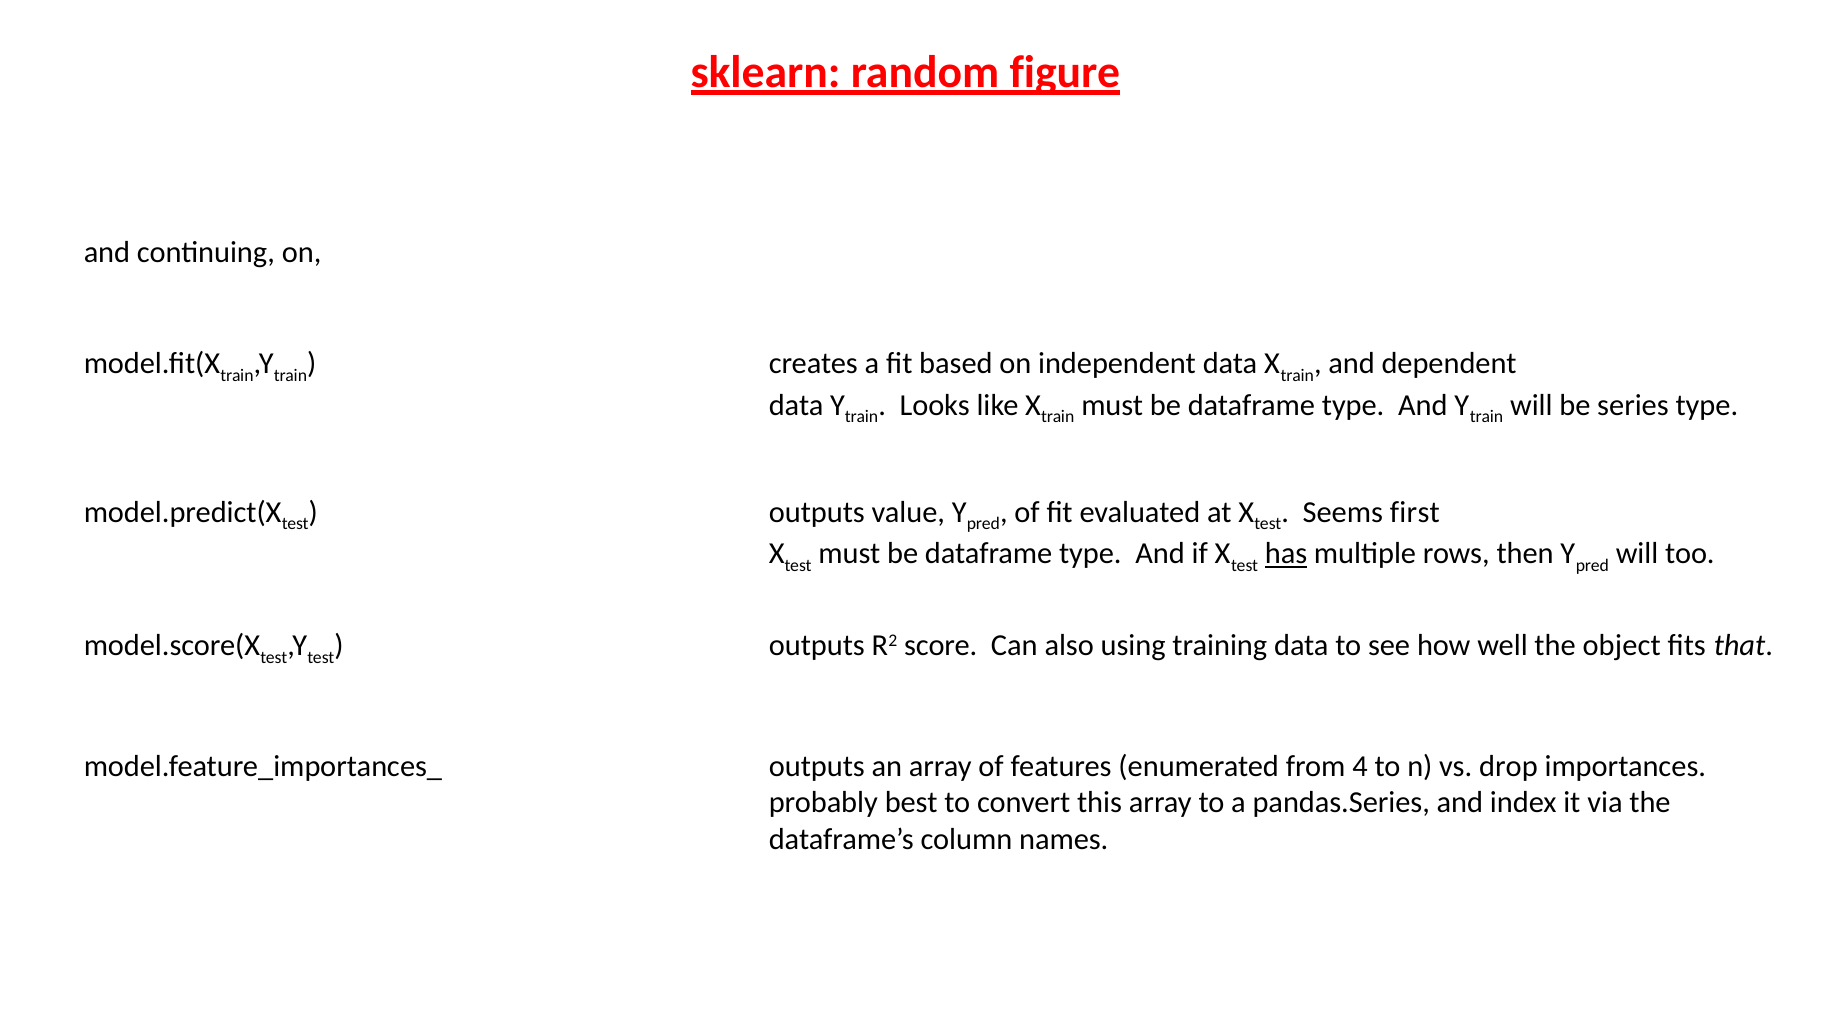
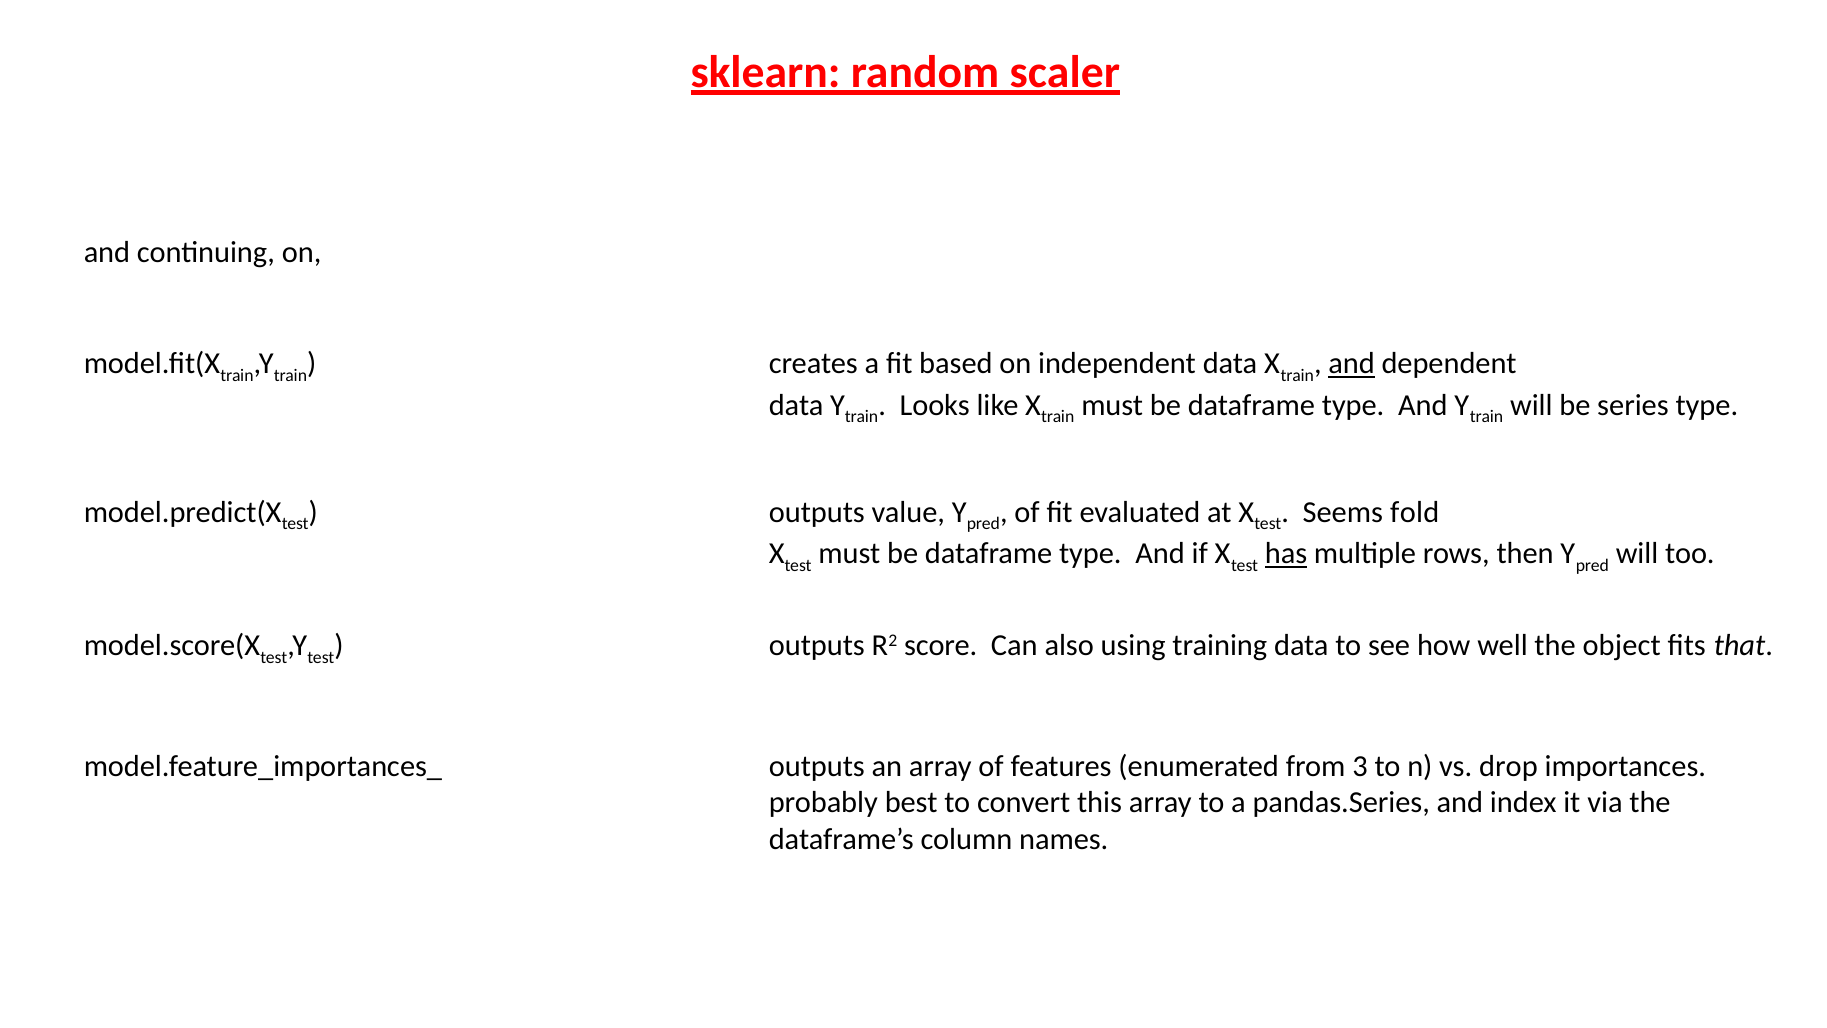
figure: figure -> scaler
and at (1352, 363) underline: none -> present
first: first -> fold
4: 4 -> 3
